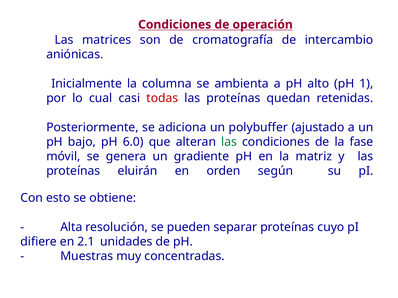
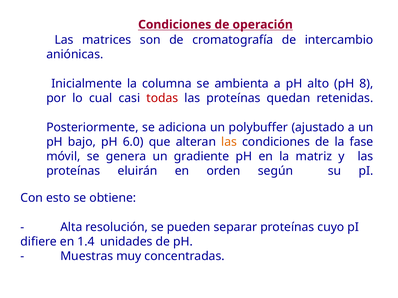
1: 1 -> 8
las at (229, 142) colour: green -> orange
2.1: 2.1 -> 1.4
